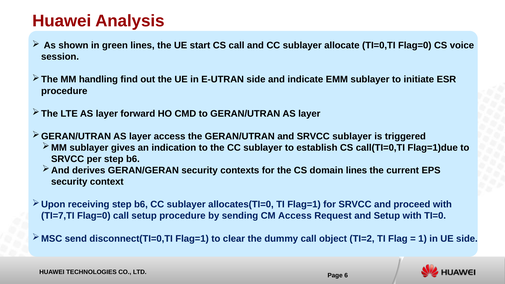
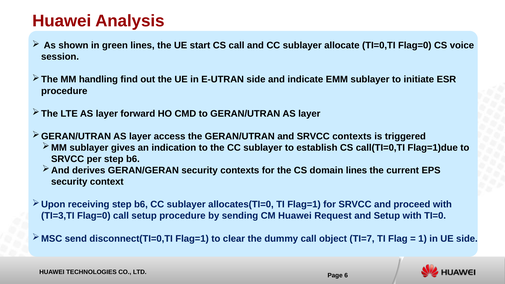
SRVCC sublayer: sublayer -> contexts
TI=7,TI: TI=7,TI -> TI=3,TI
CM Access: Access -> Huawei
TI=2: TI=2 -> TI=7
